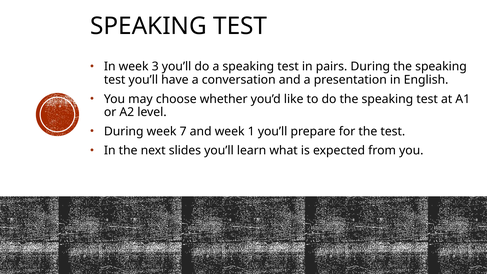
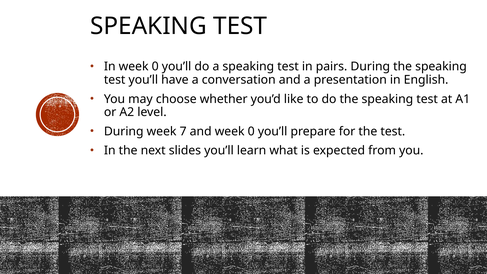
In week 3: 3 -> 0
and week 1: 1 -> 0
